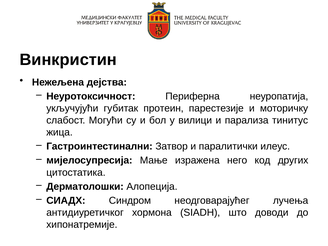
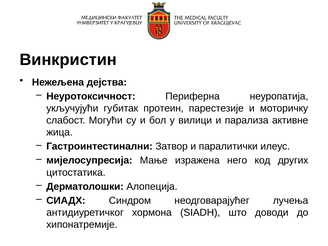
тинитус: тинитус -> активне
